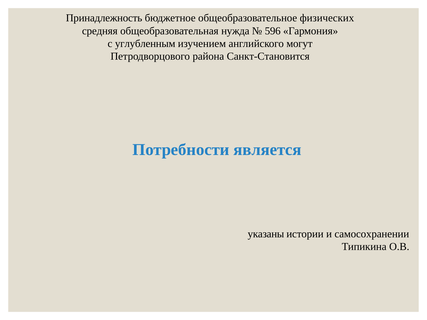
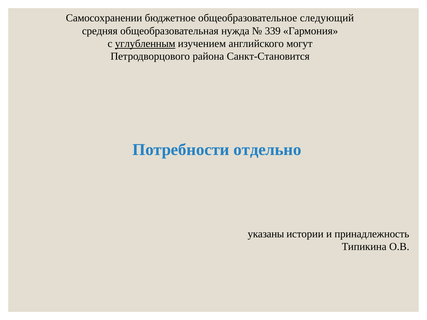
Принадлежность: Принадлежность -> Самосохранении
физических: физических -> следующий
596: 596 -> 339
углубленным underline: none -> present
является: является -> отдельно
самосохранении: самосохранении -> принадлежность
